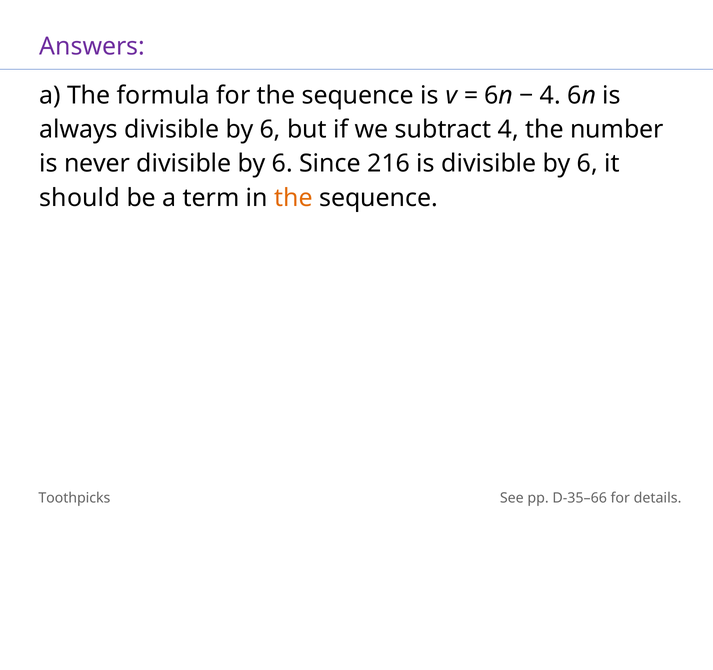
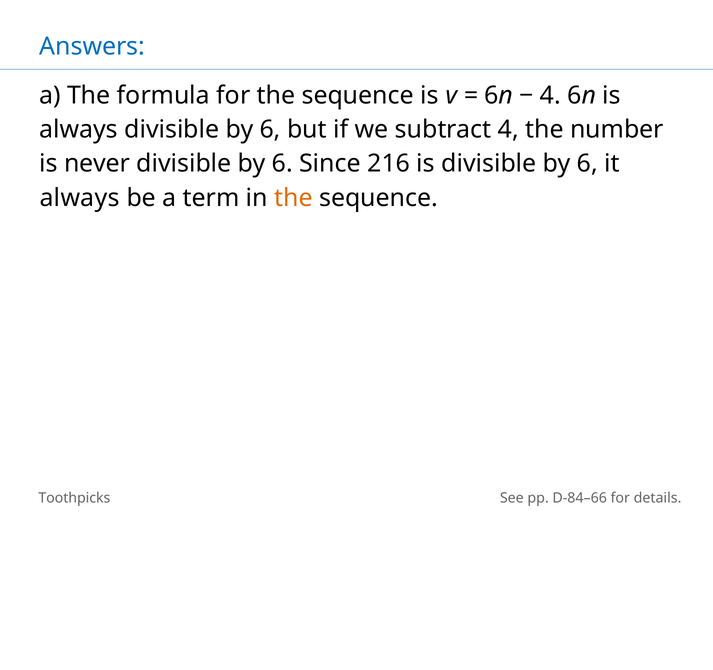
Answers colour: purple -> blue
should at (80, 198): should -> always
D-35–66: D-35–66 -> D-84–66
